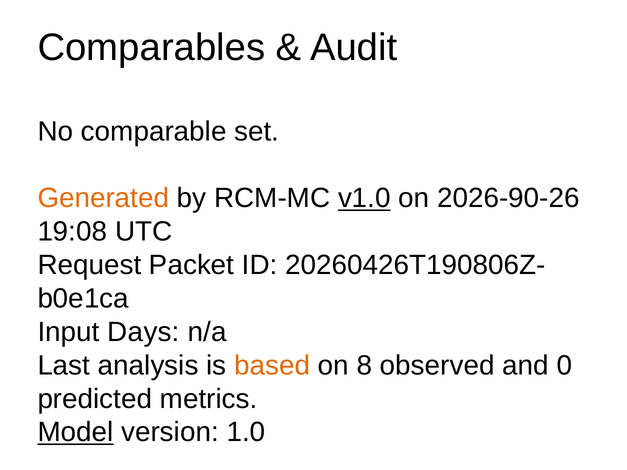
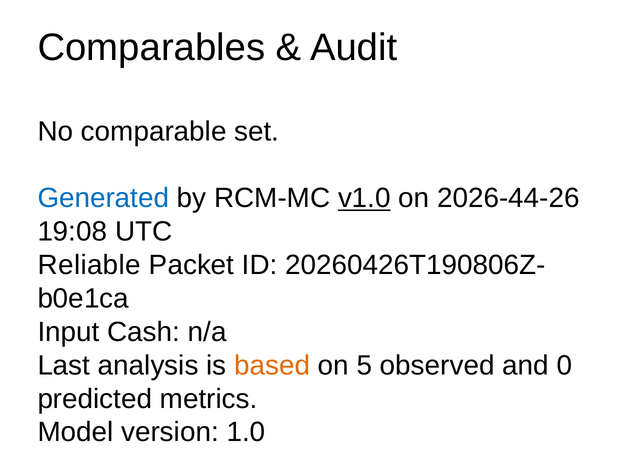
Generated colour: orange -> blue
2026-90-26: 2026-90-26 -> 2026-44-26
Request: Request -> Reliable
Days: Days -> Cash
8: 8 -> 5
Model underline: present -> none
